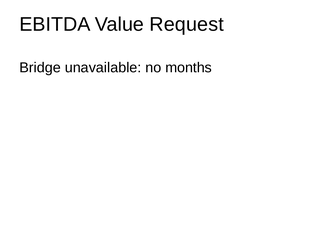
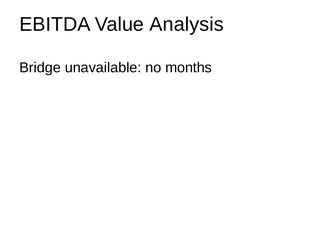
Request: Request -> Analysis
